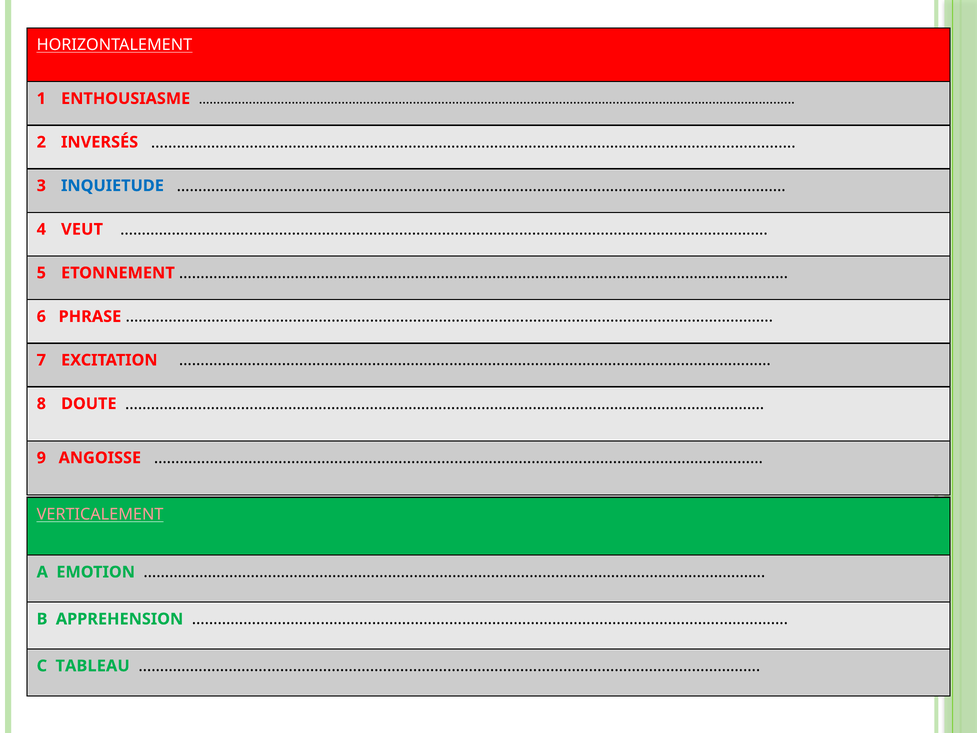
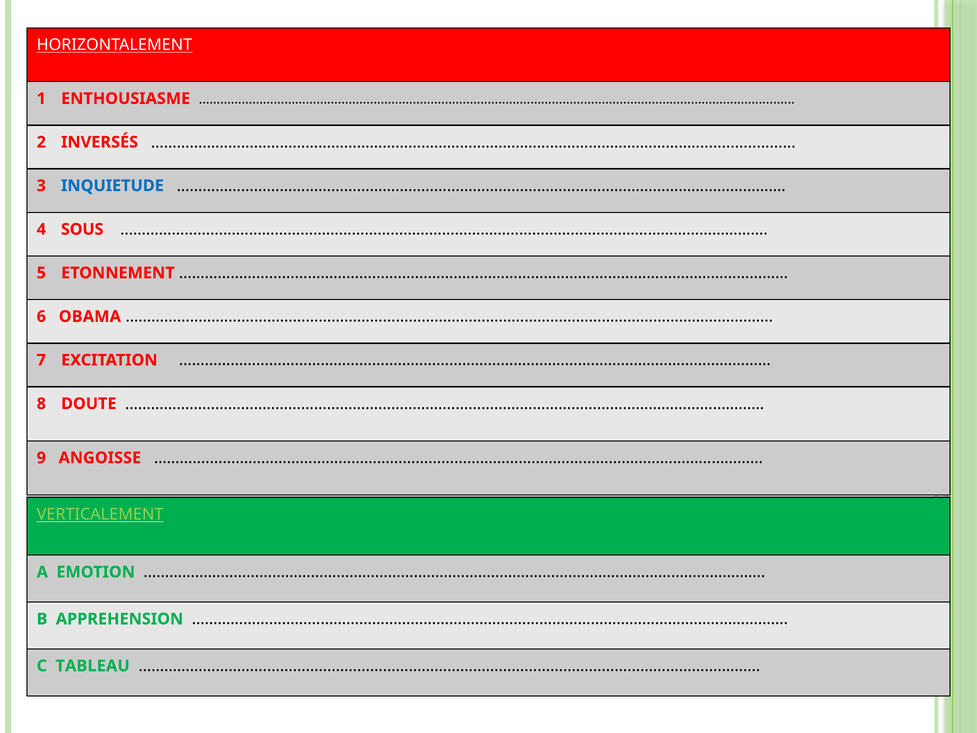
VEUT: VEUT -> SOUS
PHRASE: PHRASE -> OBAMA
VERTICALEMENT colour: pink -> light green
